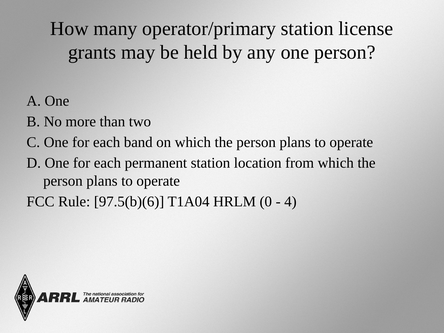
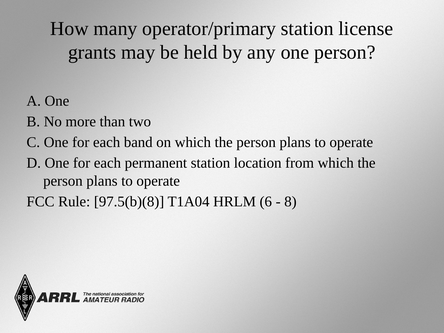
97.5(b)(6: 97.5(b)(6 -> 97.5(b)(8
0: 0 -> 6
4: 4 -> 8
